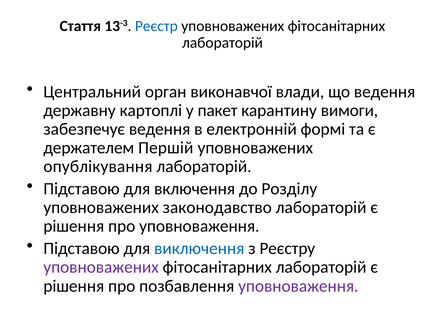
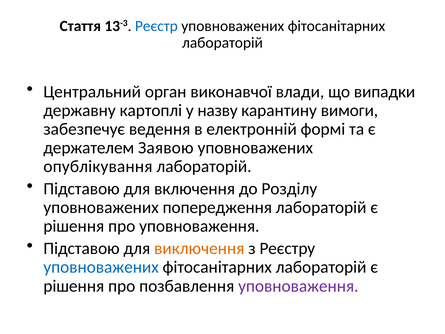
що ведення: ведення -> випадки
пакет: пакет -> назву
Першій: Першій -> Заявою
законодавство: законодавство -> попередження
виключення colour: blue -> orange
уповноважених at (101, 267) colour: purple -> blue
